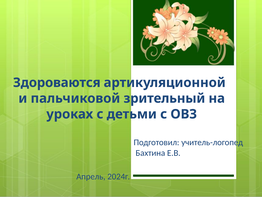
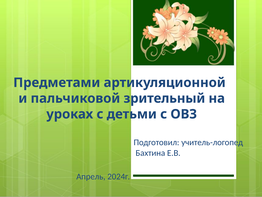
Здороваются: Здороваются -> Предметами
